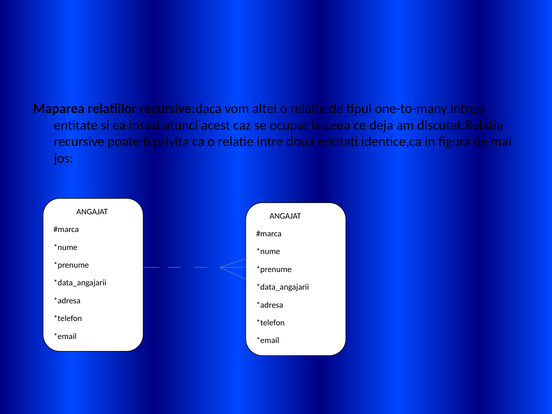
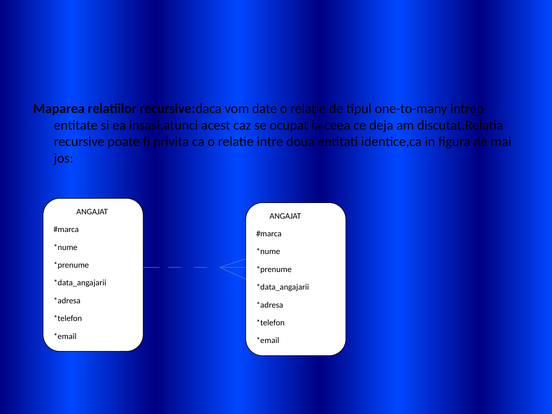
altei: altei -> date
